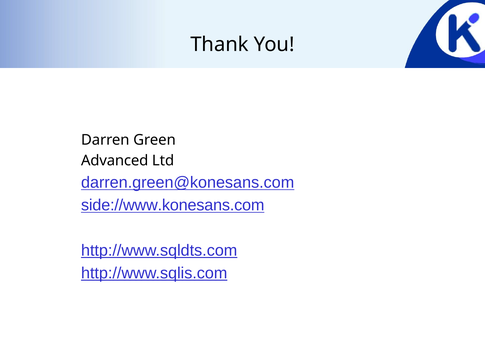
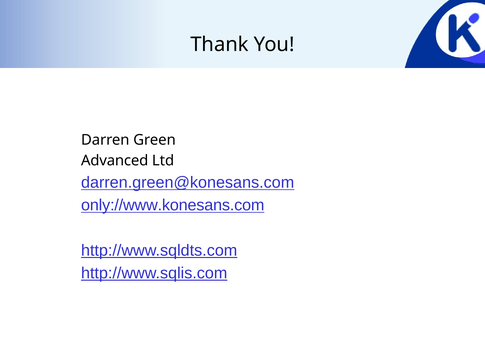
side://www.konesans.com: side://www.konesans.com -> only://www.konesans.com
